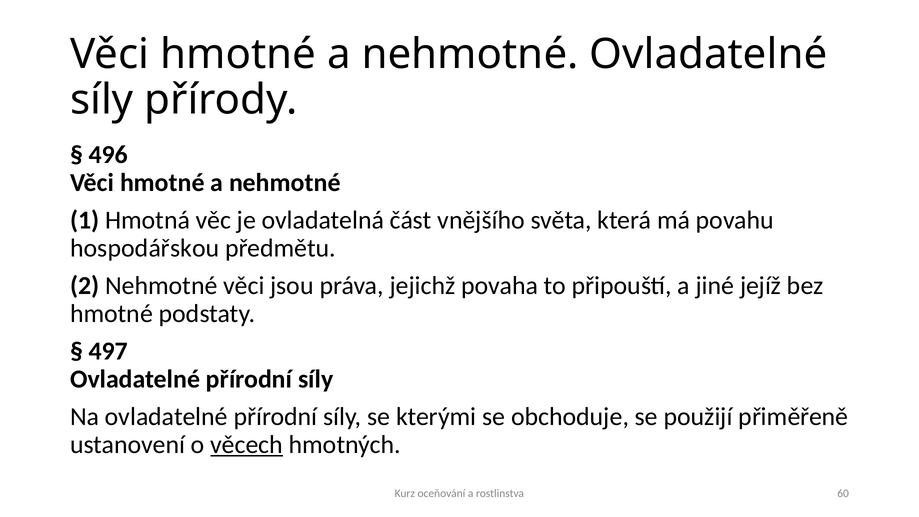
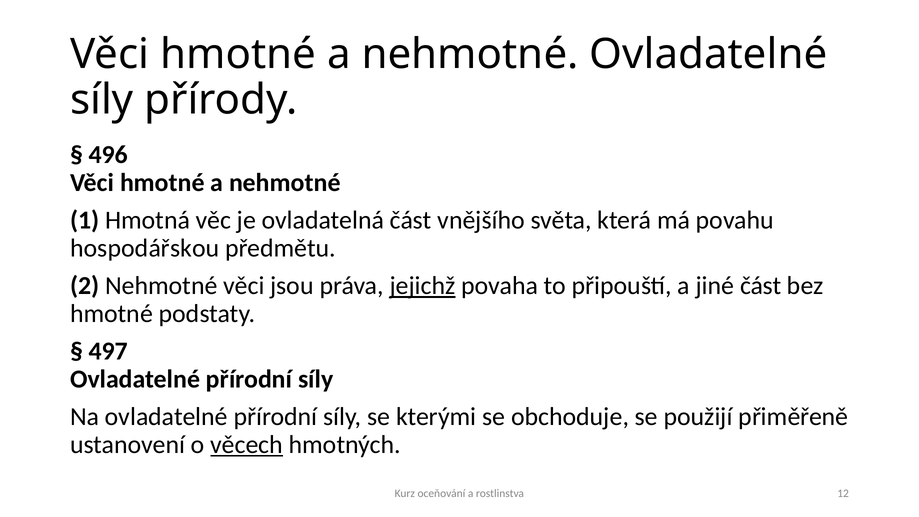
jejichž underline: none -> present
jiné jejíž: jejíž -> část
60: 60 -> 12
